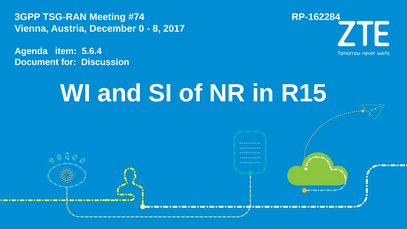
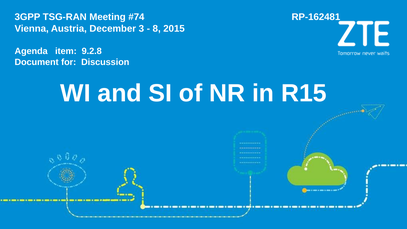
RP-162284: RP-162284 -> RP-162481
0: 0 -> 3
2017: 2017 -> 2015
5.6.4: 5.6.4 -> 9.2.8
